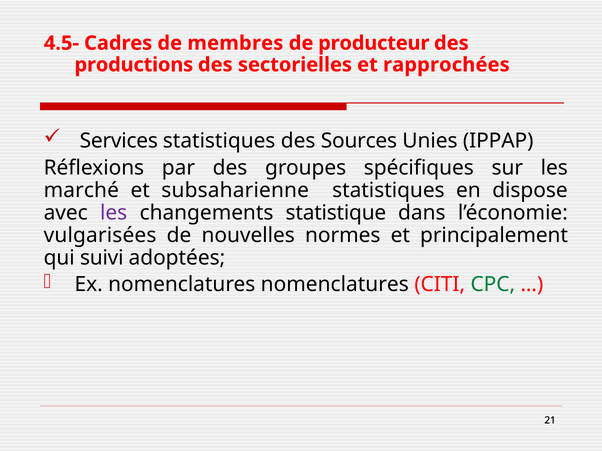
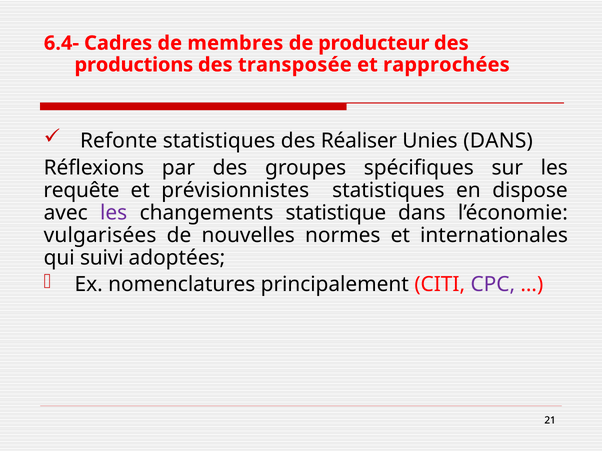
4.5-: 4.5- -> 6.4-
sectorielles: sectorielles -> transposée
Services: Services -> Refonte
Sources: Sources -> Réaliser
Unies IPPAP: IPPAP -> DANS
marché: marché -> requête
subsaharienne: subsaharienne -> prévisionnistes
principalement: principalement -> internationales
nomenclatures nomenclatures: nomenclatures -> principalement
CPC colour: green -> purple
